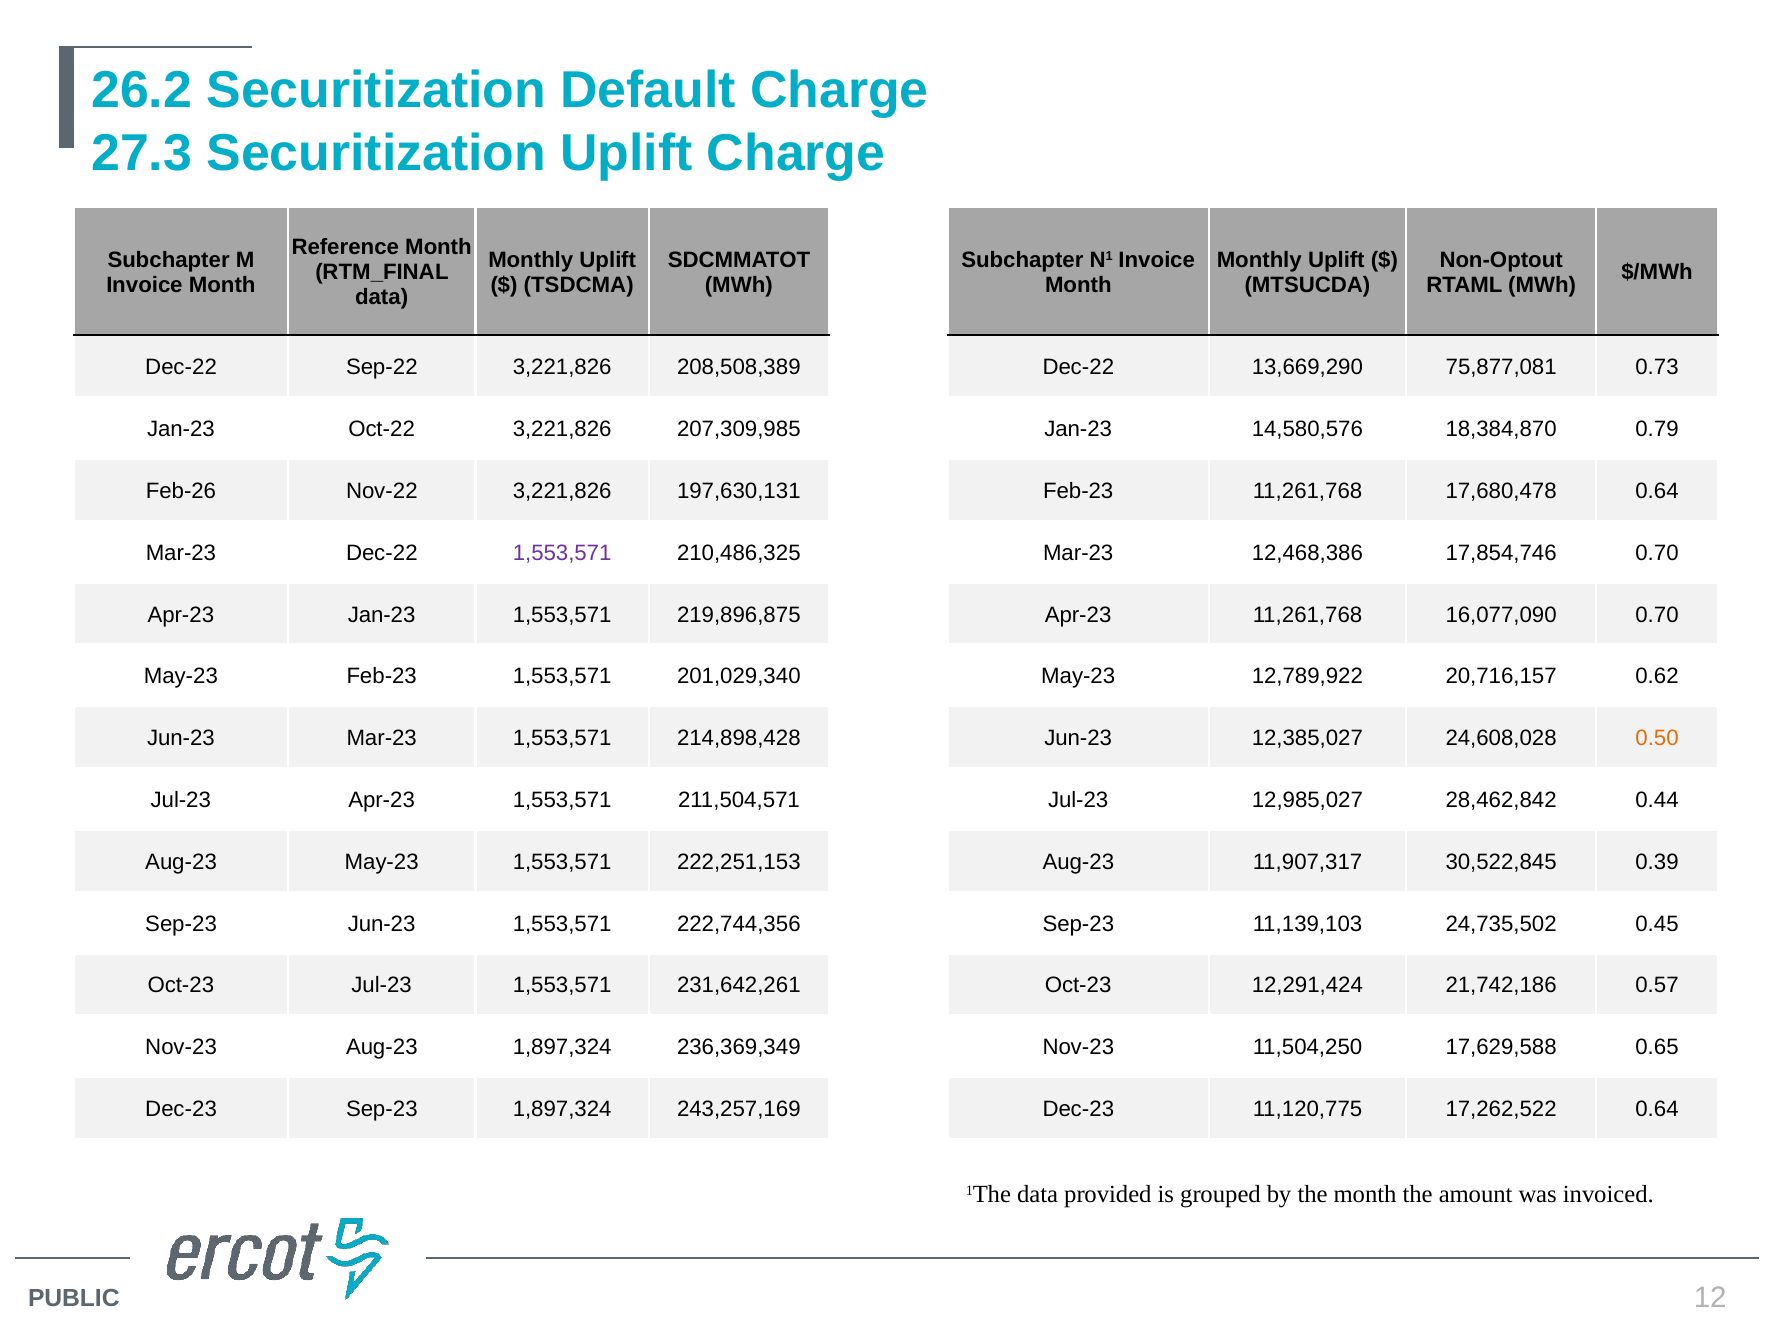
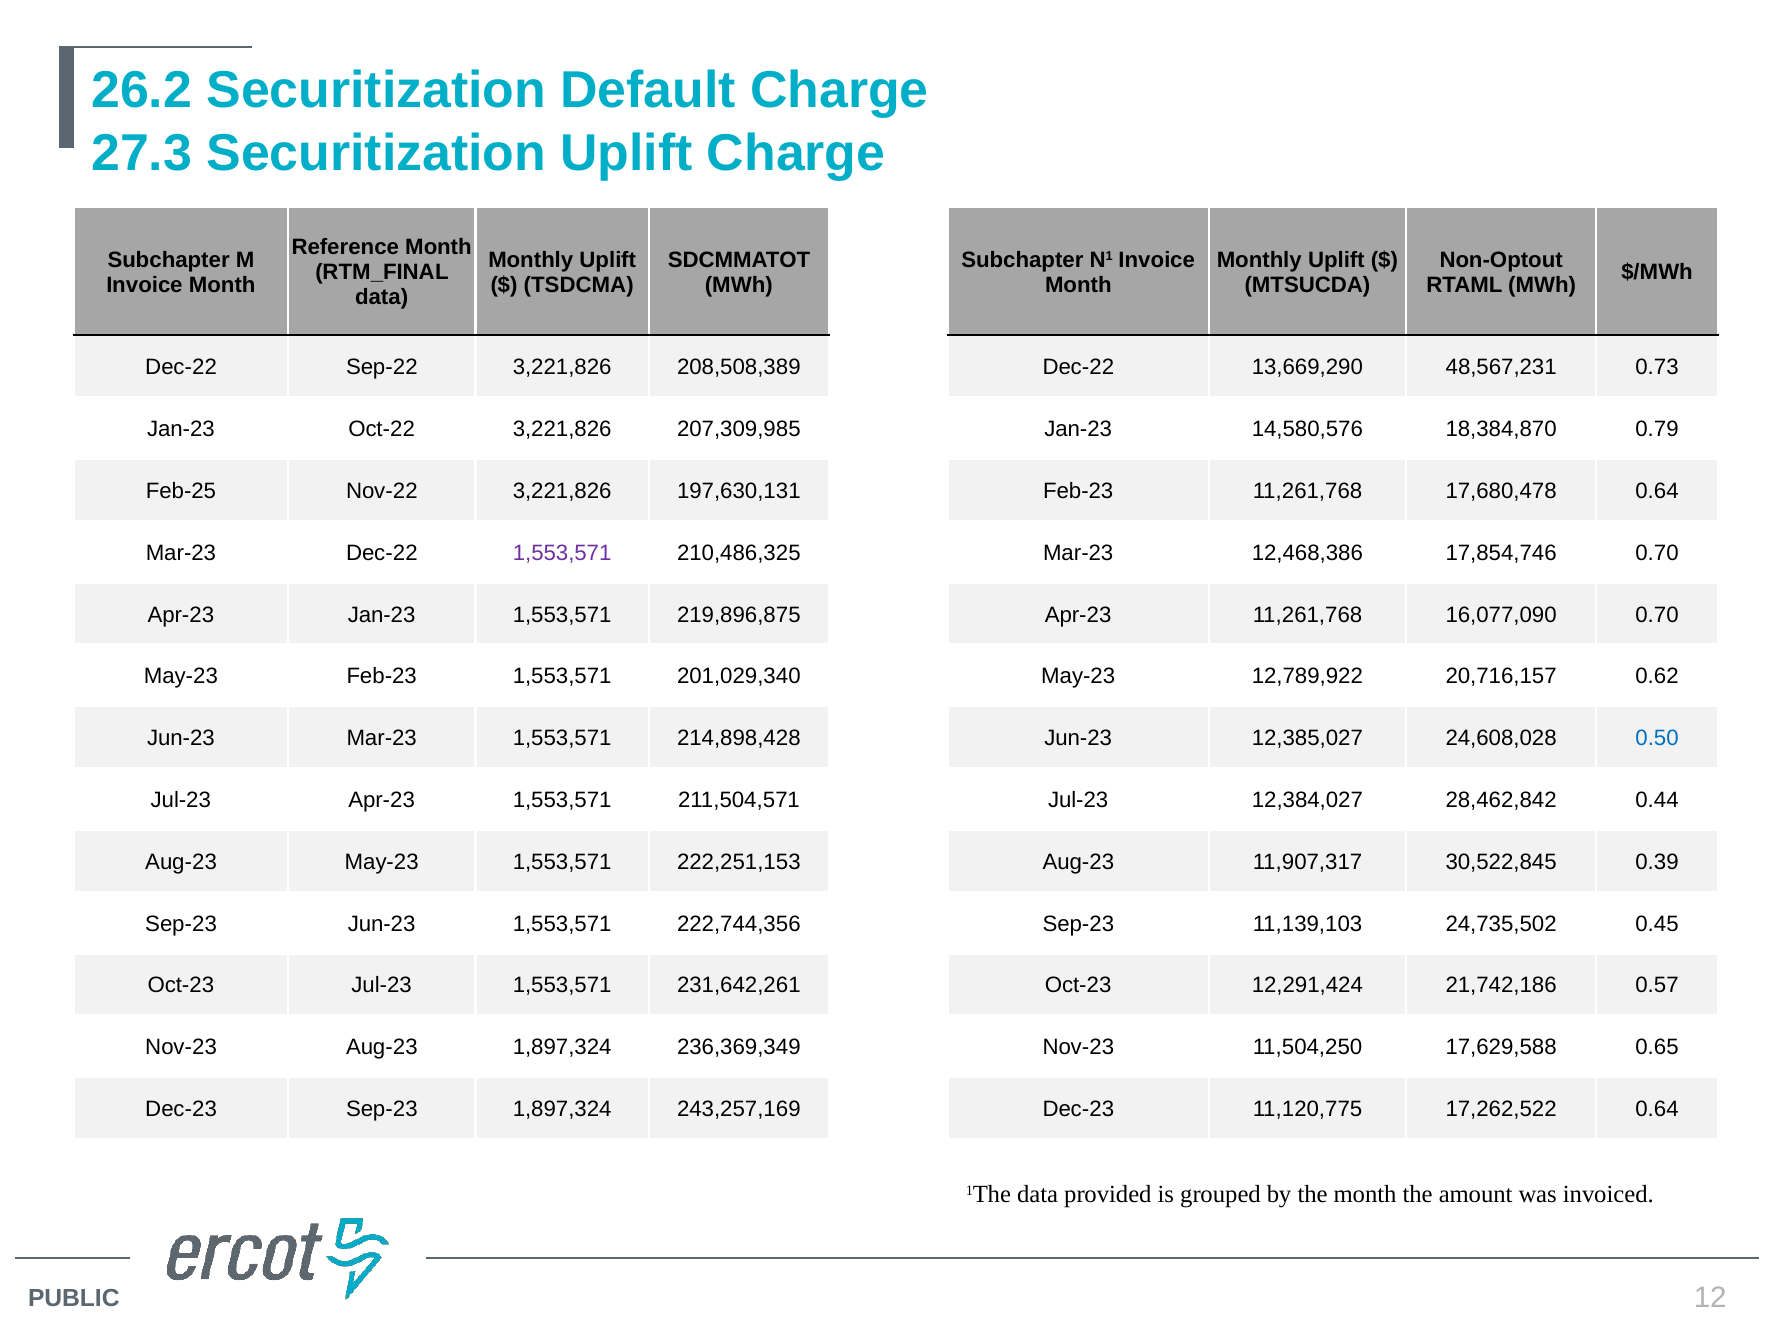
75,877,081: 75,877,081 -> 48,567,231
Feb-26: Feb-26 -> Feb-25
0.50 colour: orange -> blue
12,985,027: 12,985,027 -> 12,384,027
